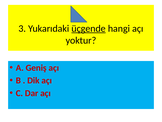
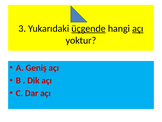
açı at (138, 28) underline: none -> present
